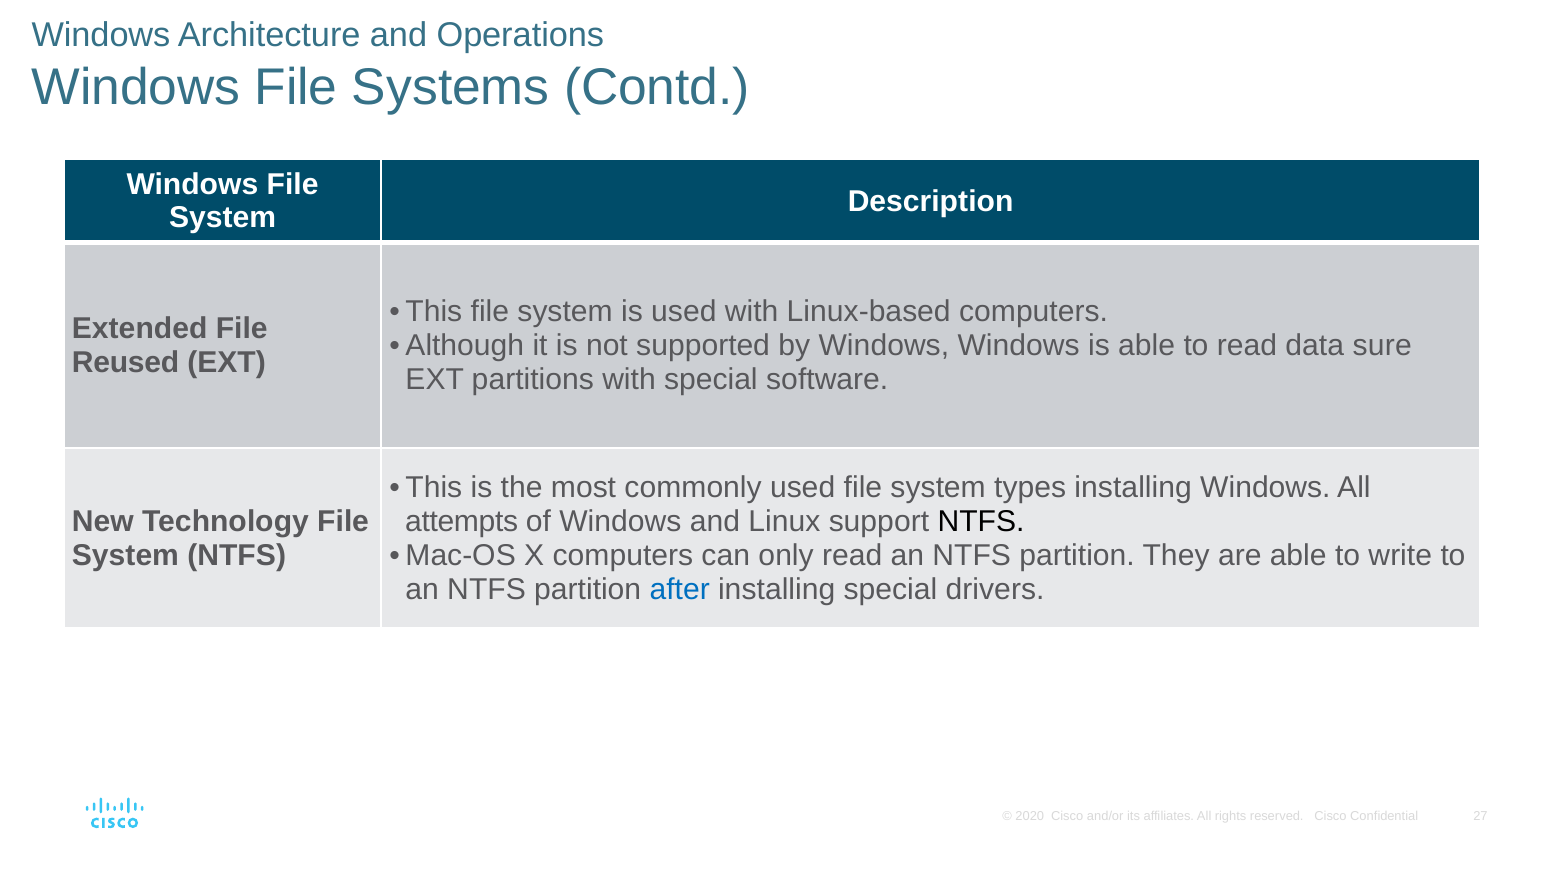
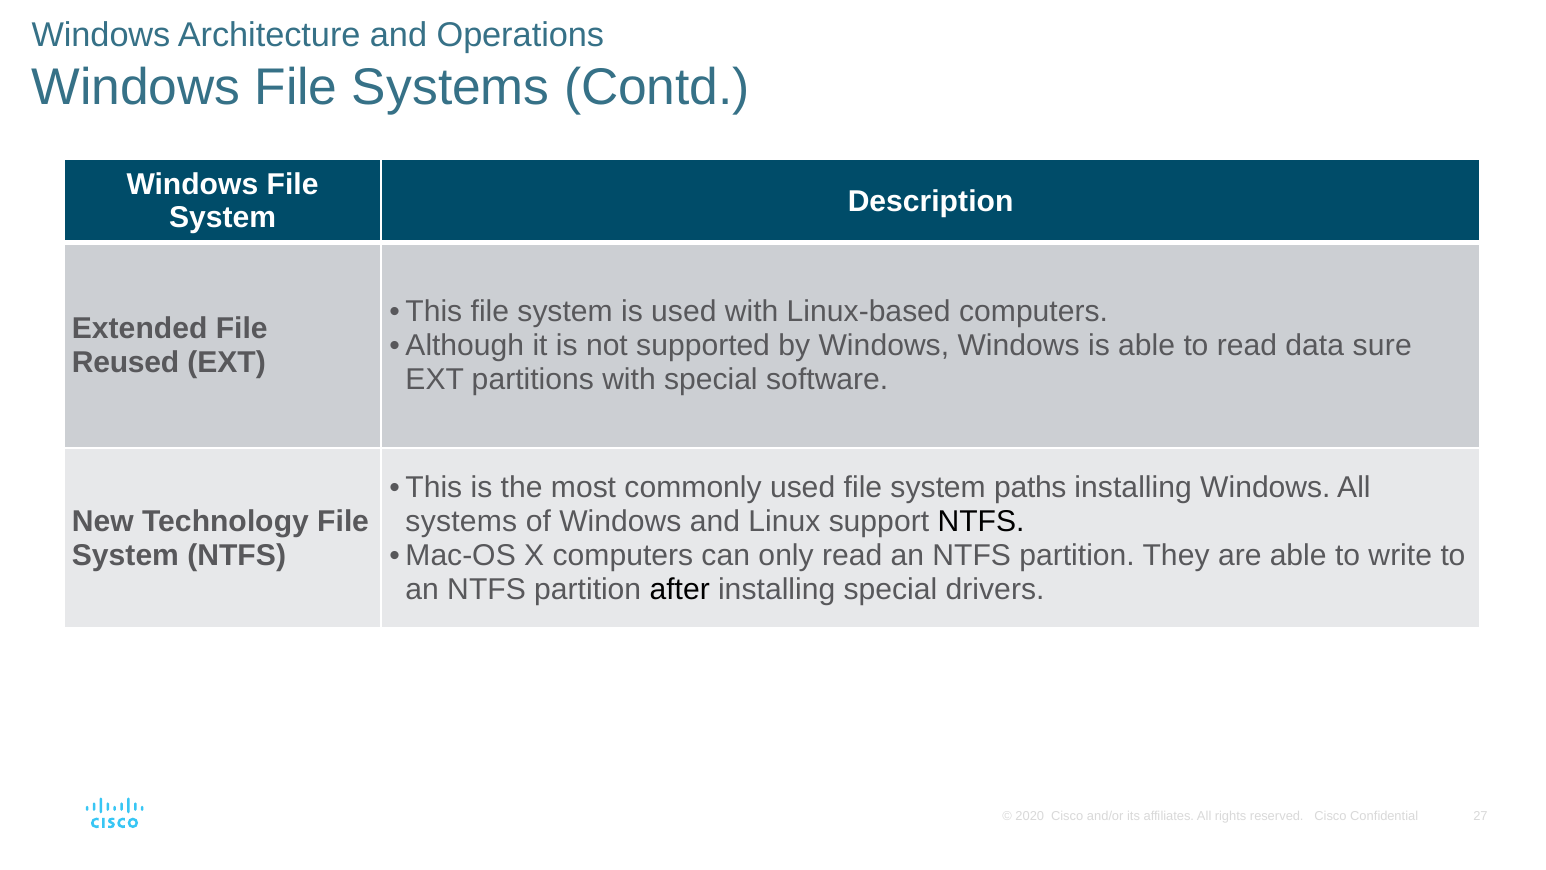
types: types -> paths
attempts at (462, 521): attempts -> systems
after colour: blue -> black
